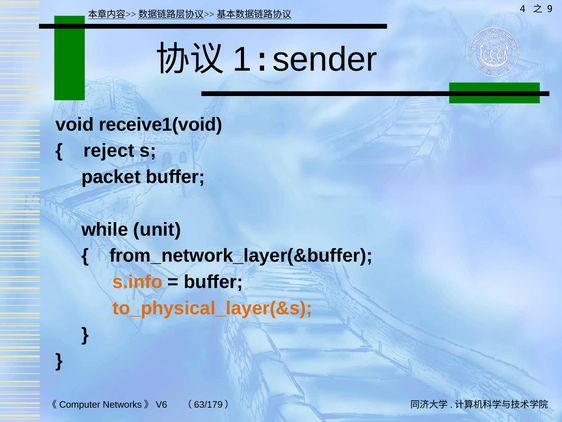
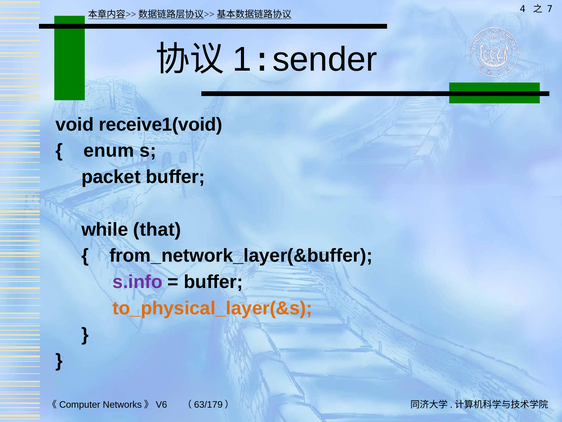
9: 9 -> 7
reject: reject -> enum
unit: unit -> that
s.info colour: orange -> purple
